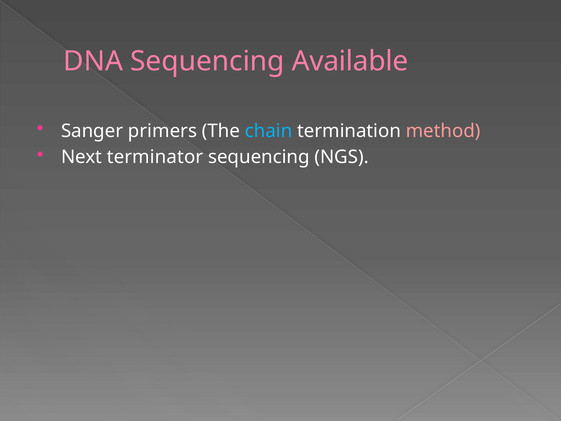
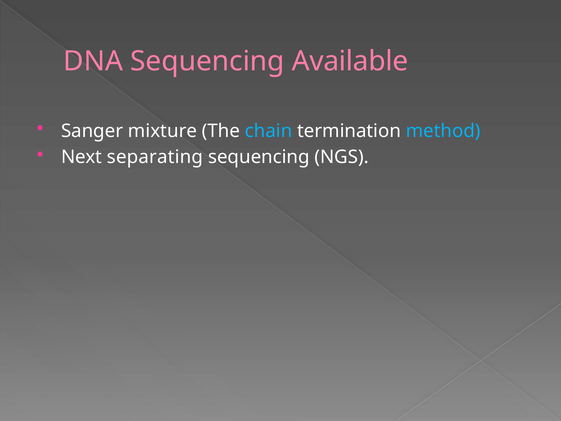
primers: primers -> mixture
method colour: pink -> light blue
terminator: terminator -> separating
